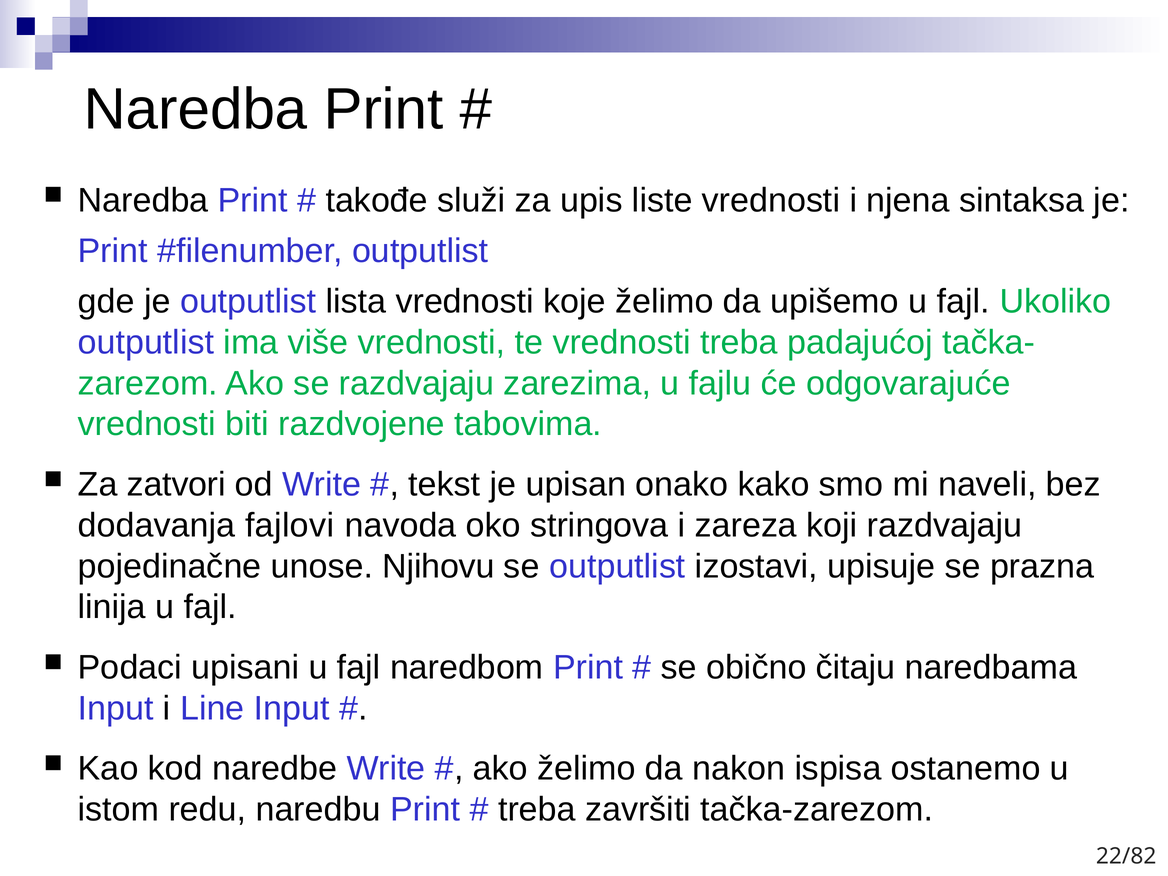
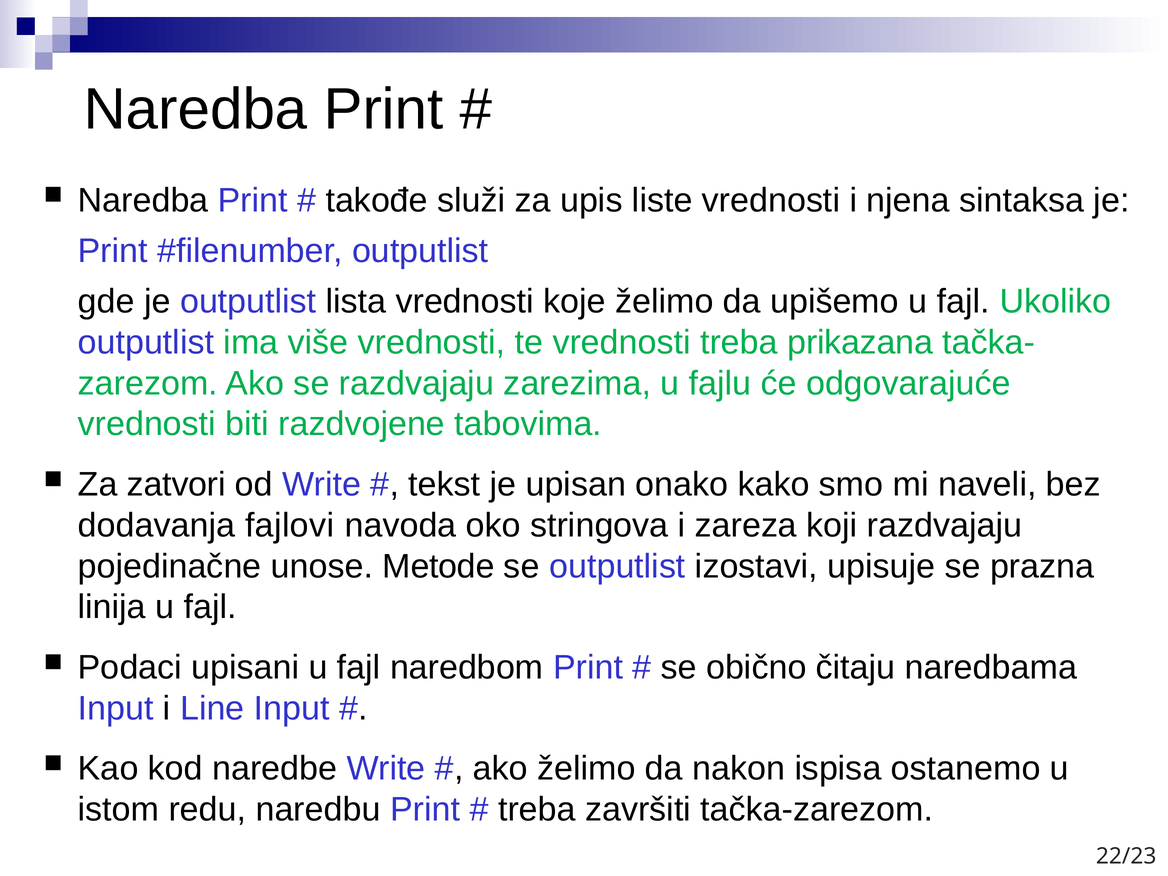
padajućoj: padajućoj -> prikazana
Njihovu: Njihovu -> Metode
22/82: 22/82 -> 22/23
